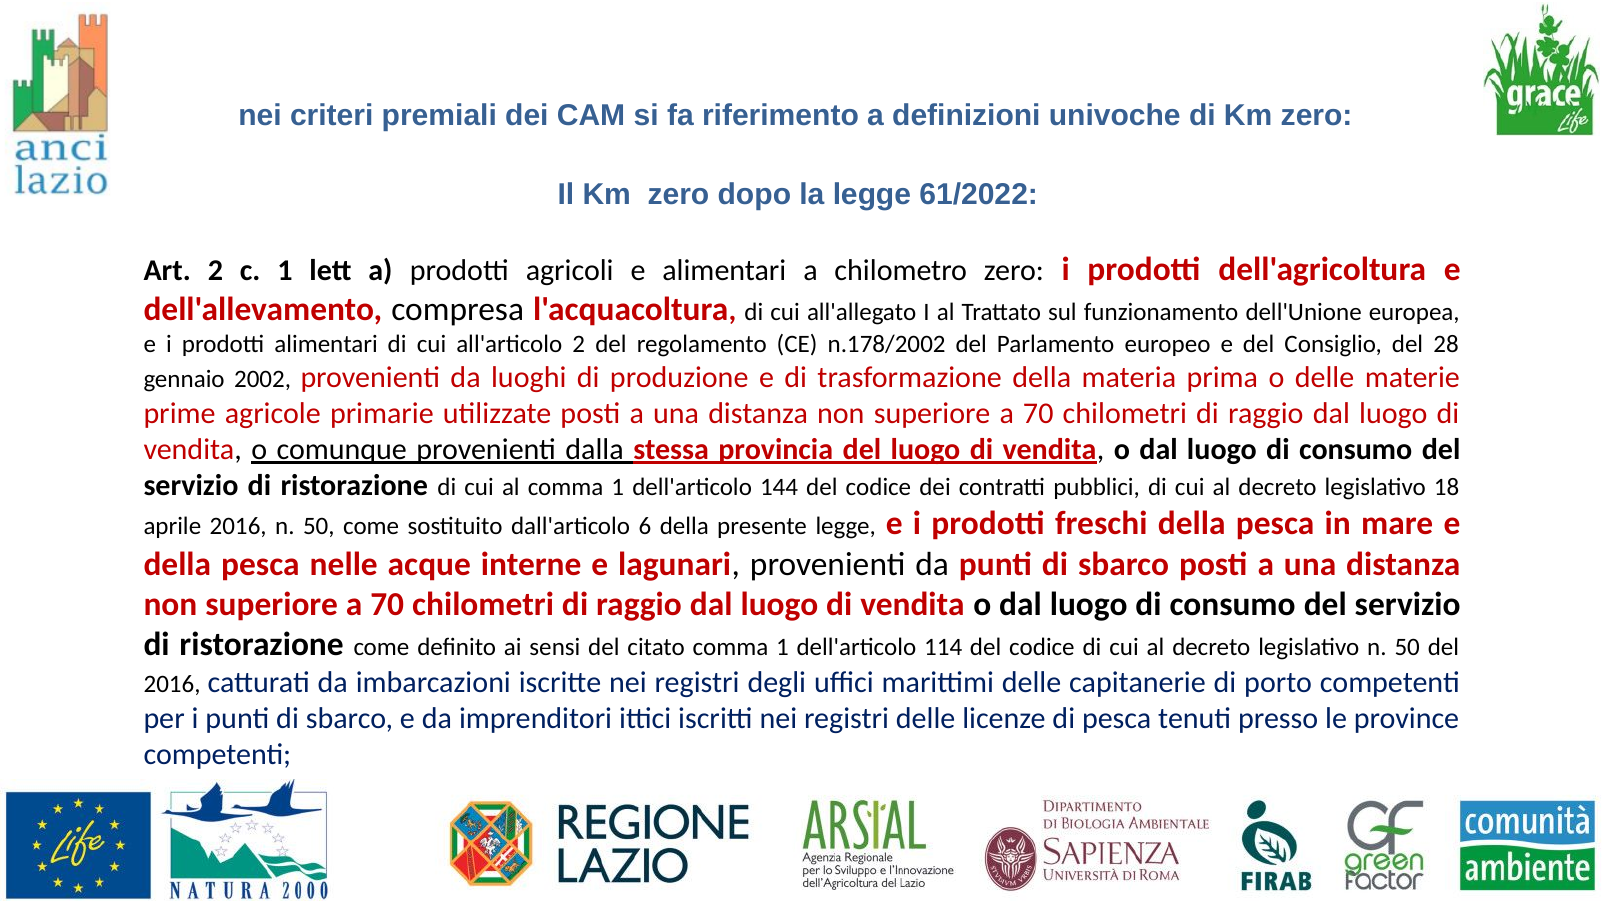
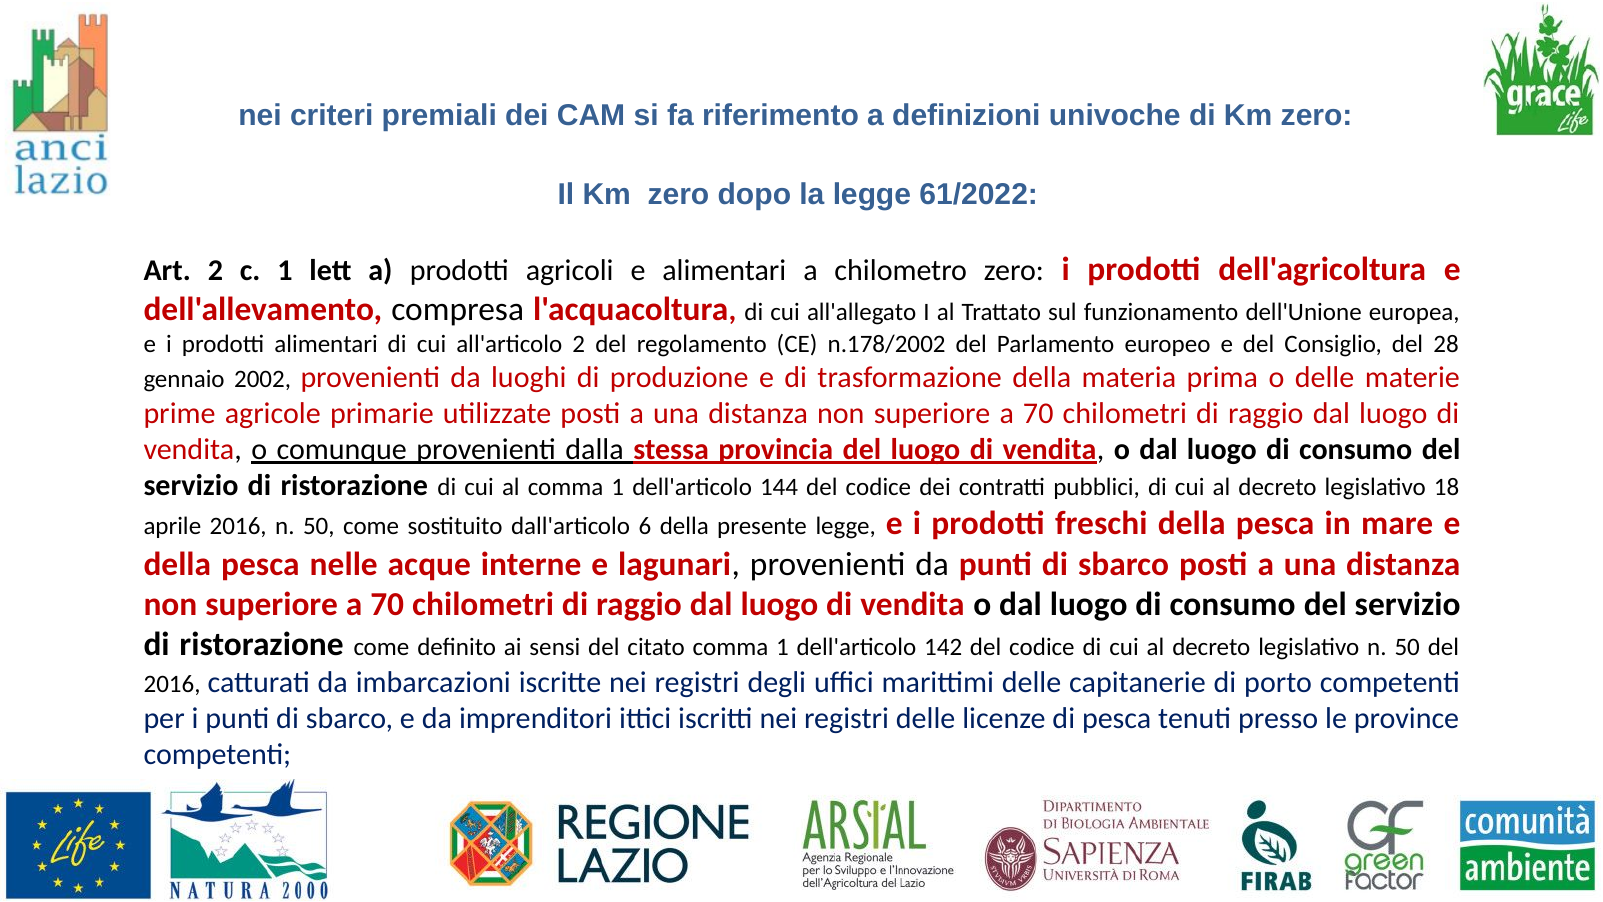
114: 114 -> 142
